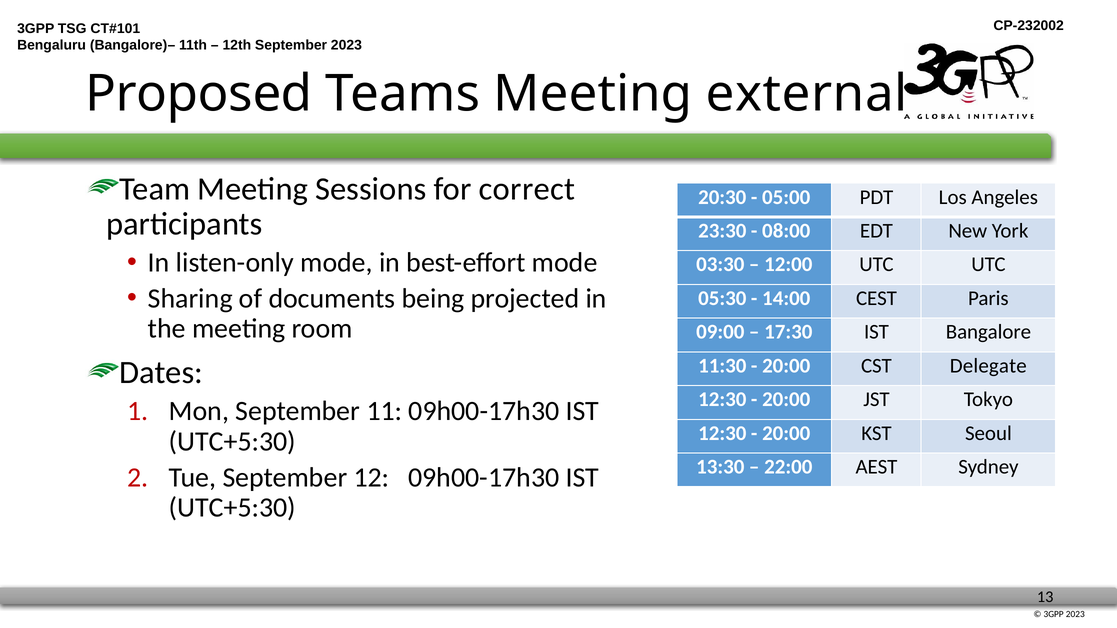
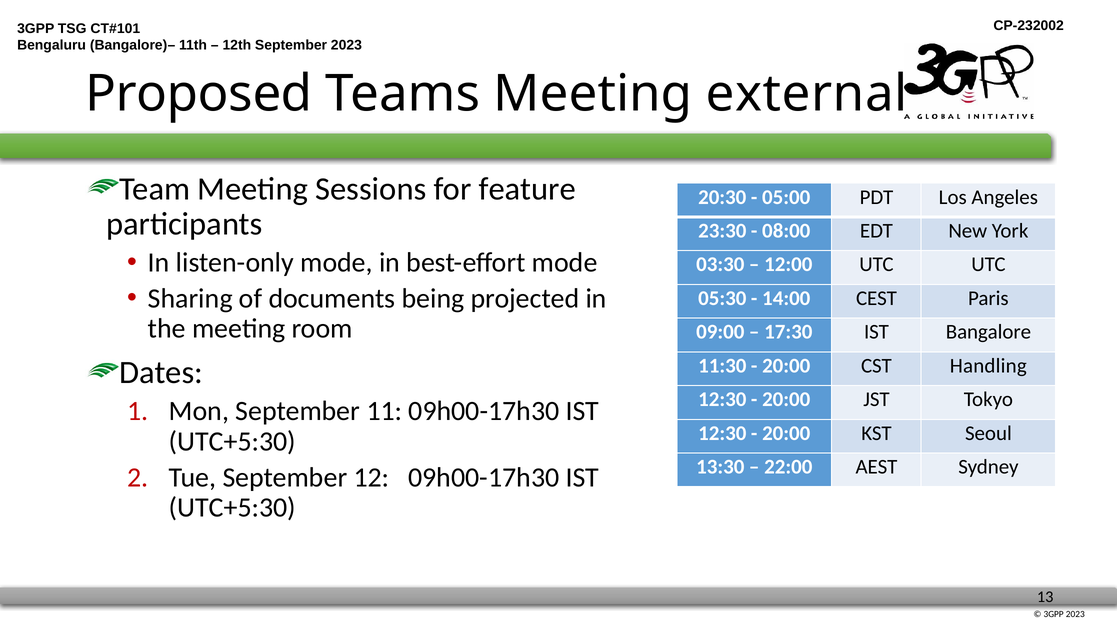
correct: correct -> feature
Delegate: Delegate -> Handling
